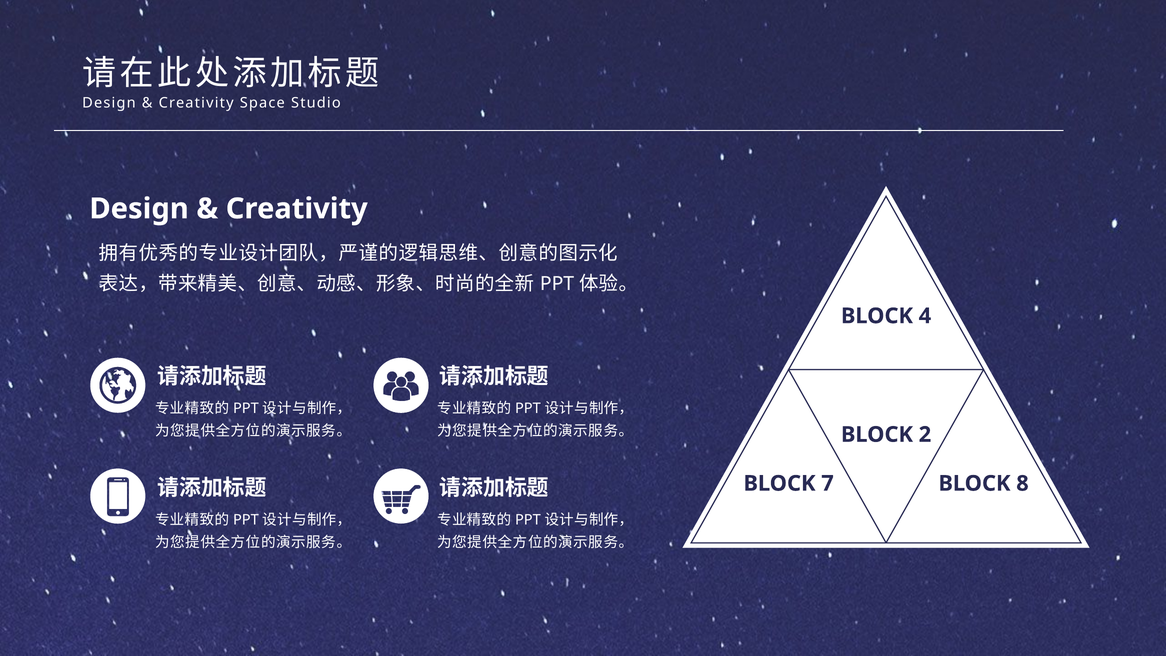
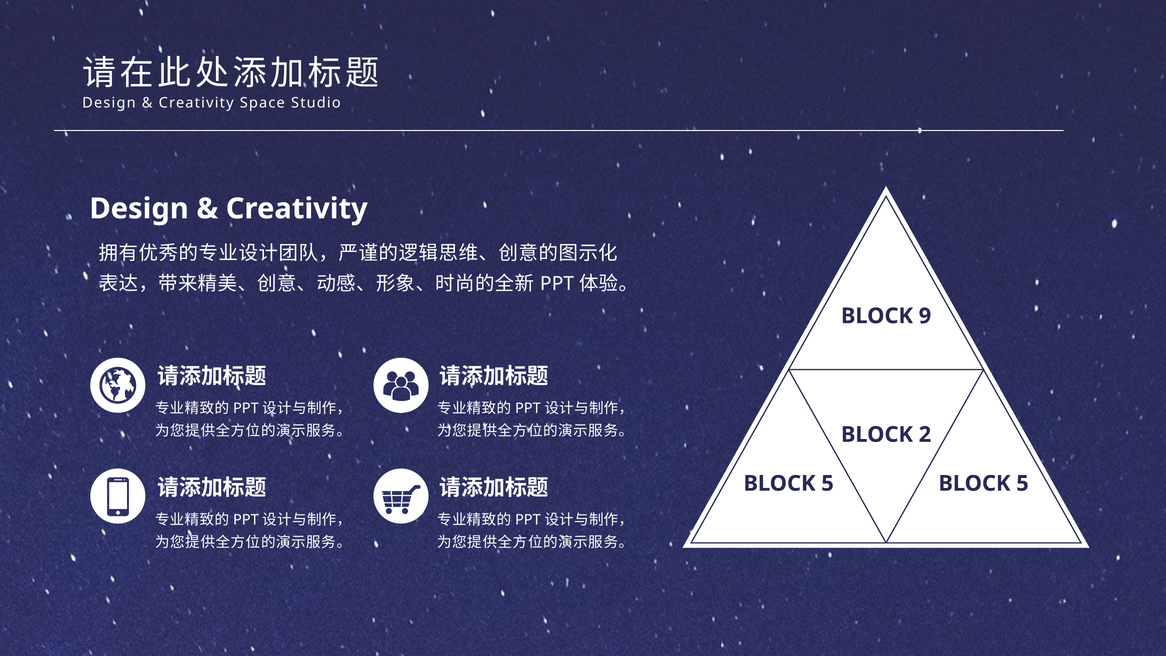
4: 4 -> 9
7 at (828, 483): 7 -> 5
8 at (1022, 483): 8 -> 5
